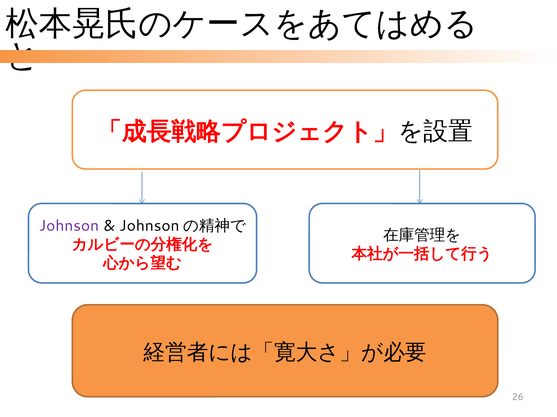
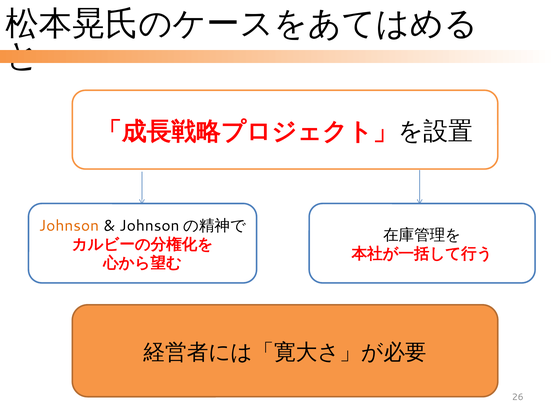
Johnson colour: purple -> orange
